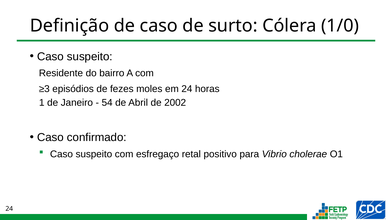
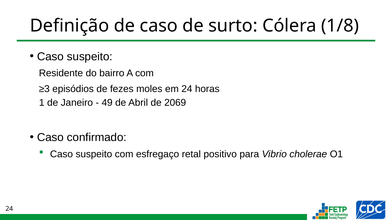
1/0: 1/0 -> 1/8
54: 54 -> 49
2002: 2002 -> 2069
